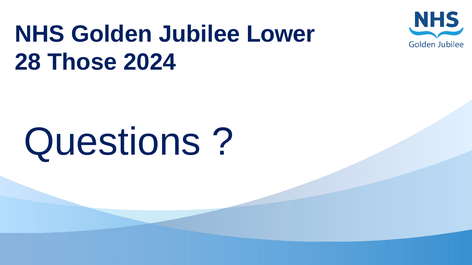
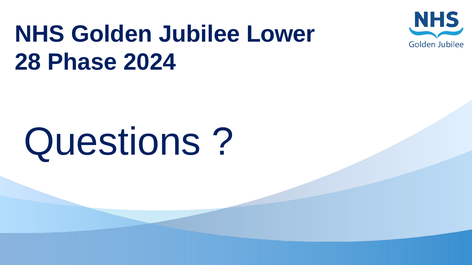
Those: Those -> Phase
